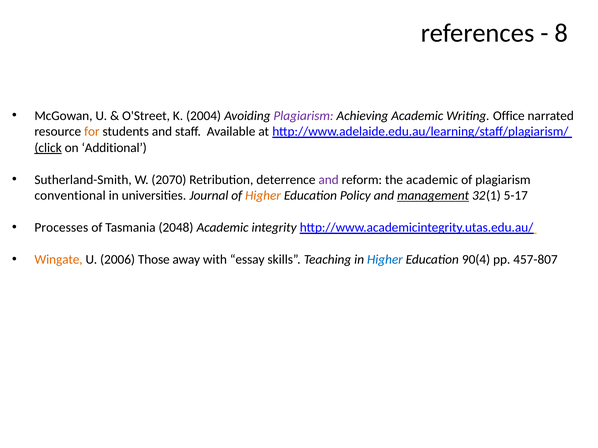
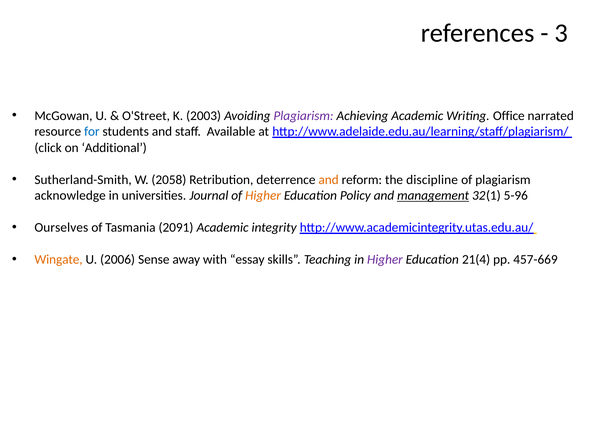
8: 8 -> 3
2004: 2004 -> 2003
for colour: orange -> blue
click underline: present -> none
2070: 2070 -> 2058
and at (329, 180) colour: purple -> orange
the academic: academic -> discipline
conventional: conventional -> acknowledge
5-17: 5-17 -> 5-96
Processes: Processes -> Ourselves
2048: 2048 -> 2091
Those: Those -> Sense
Higher at (385, 260) colour: blue -> purple
90(4: 90(4 -> 21(4
457-807: 457-807 -> 457-669
